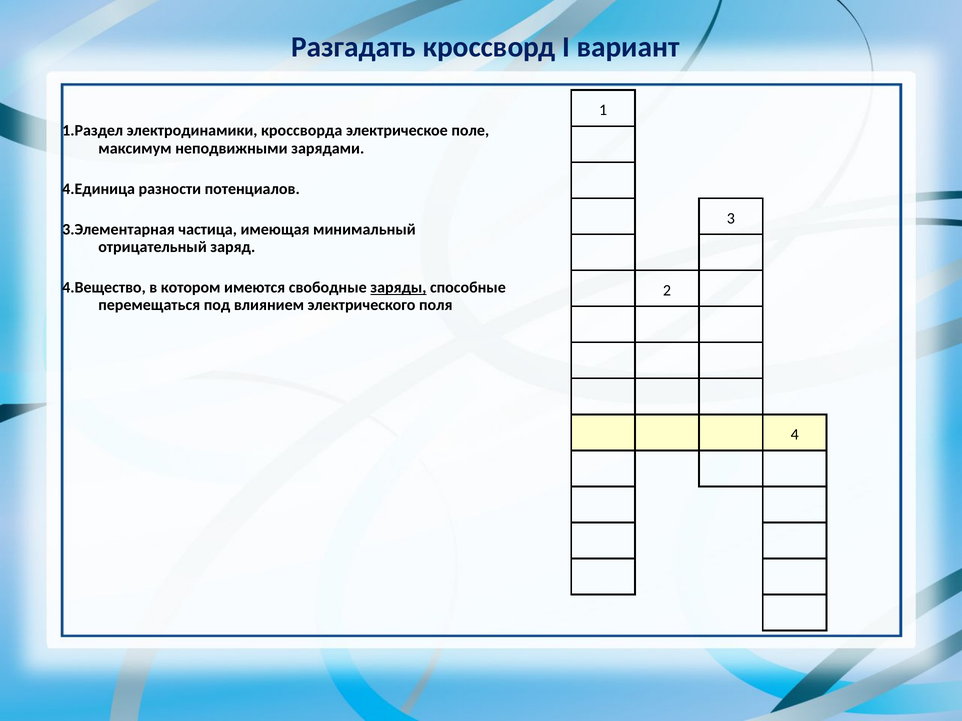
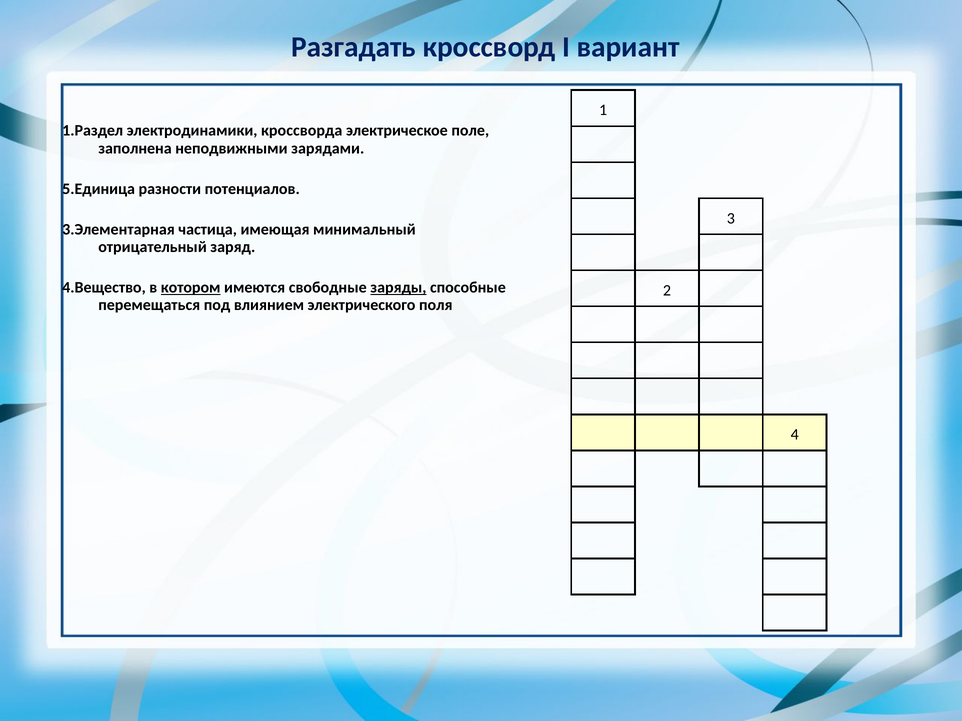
максимум: максимум -> заполнена
4.Единица: 4.Единица -> 5.Единица
котором underline: none -> present
